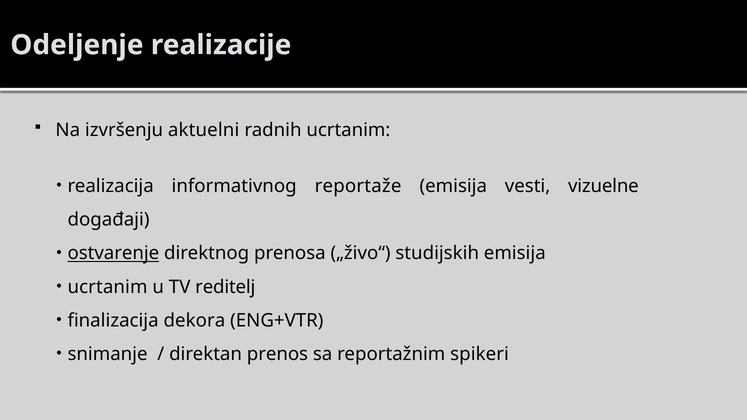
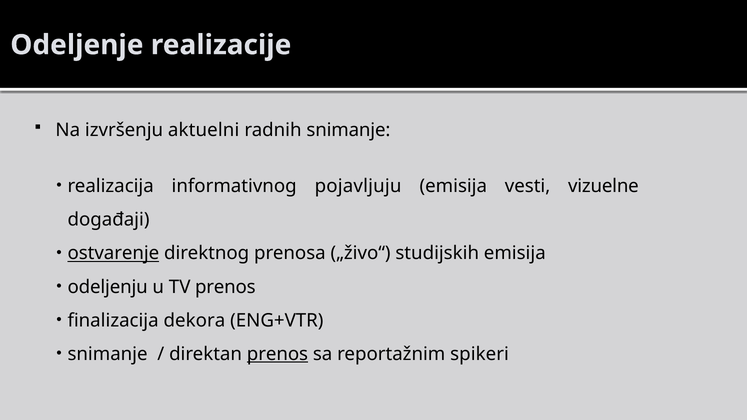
radnih ucrtanim: ucrtanim -> snimanje
reportaže: reportaže -> pojavljuju
ucrtanim at (108, 287): ucrtanim -> odeljenju
TV reditelj: reditelj -> prenos
prenos at (277, 354) underline: none -> present
